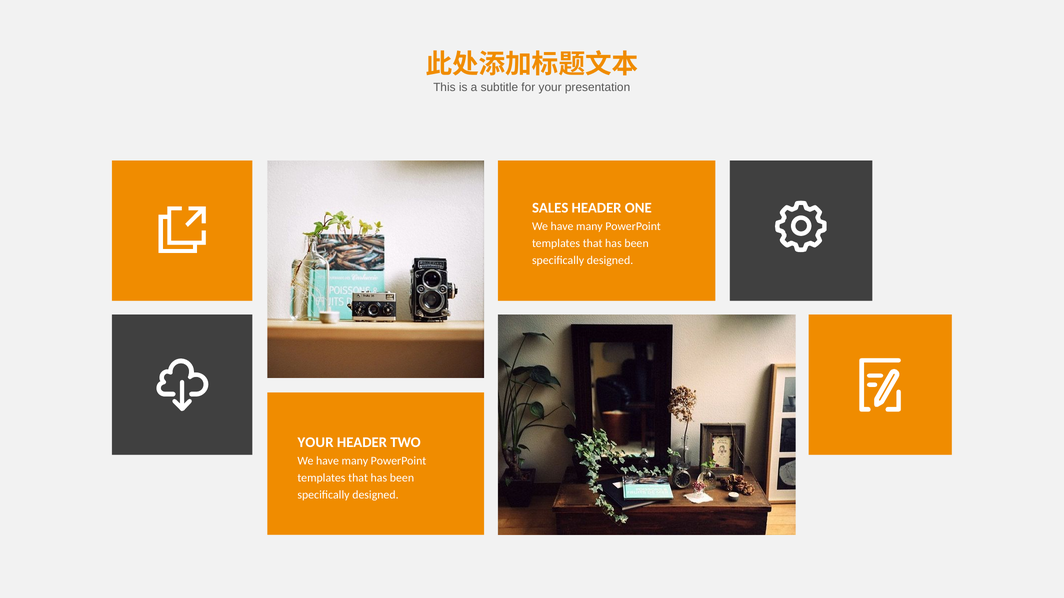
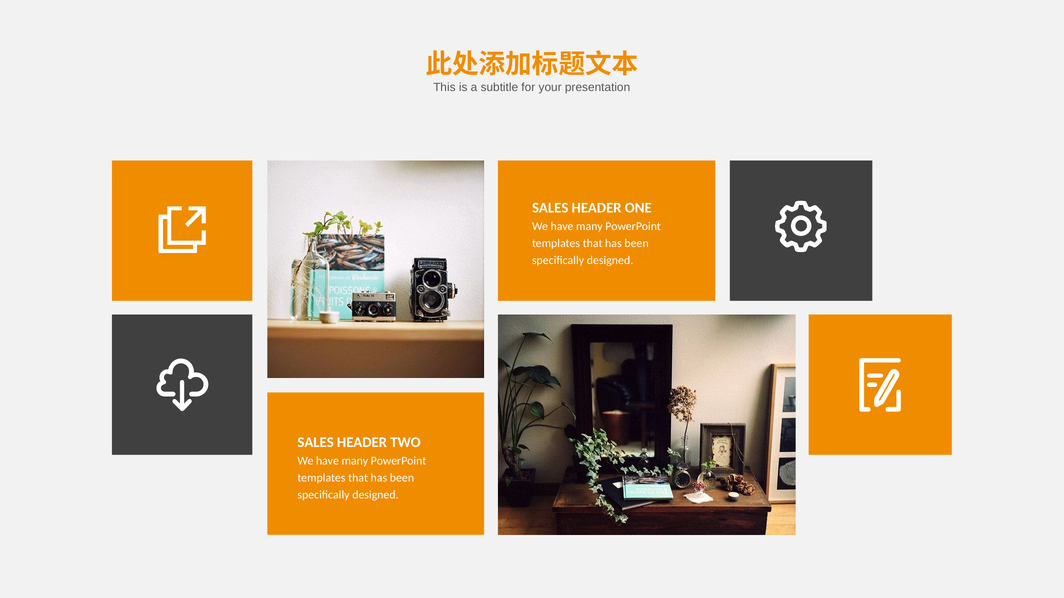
YOUR at (316, 443): YOUR -> SALES
